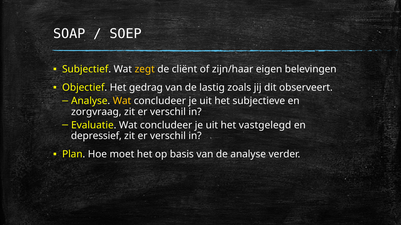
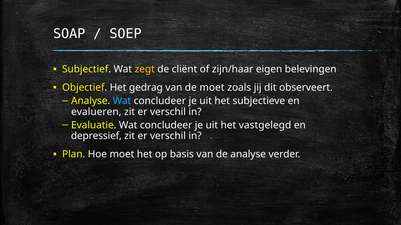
de lastig: lastig -> moet
Wat at (122, 101) colour: yellow -> light blue
zorgvraag: zorgvraag -> evalueren
